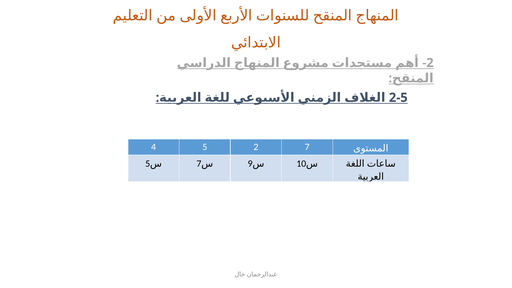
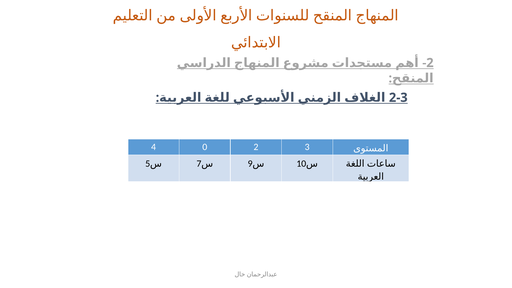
2-5: 2-5 -> 2-3
5: 5 -> 0
7: 7 -> 3
